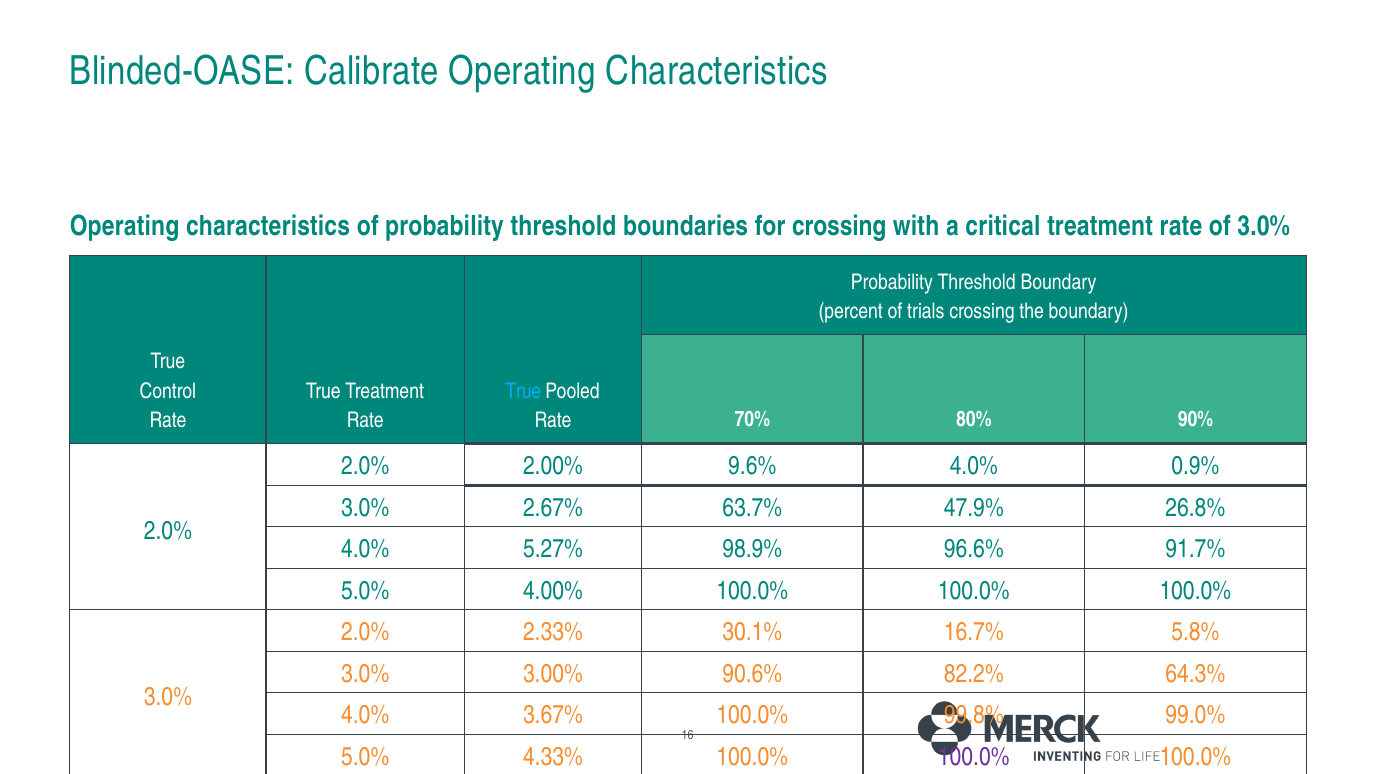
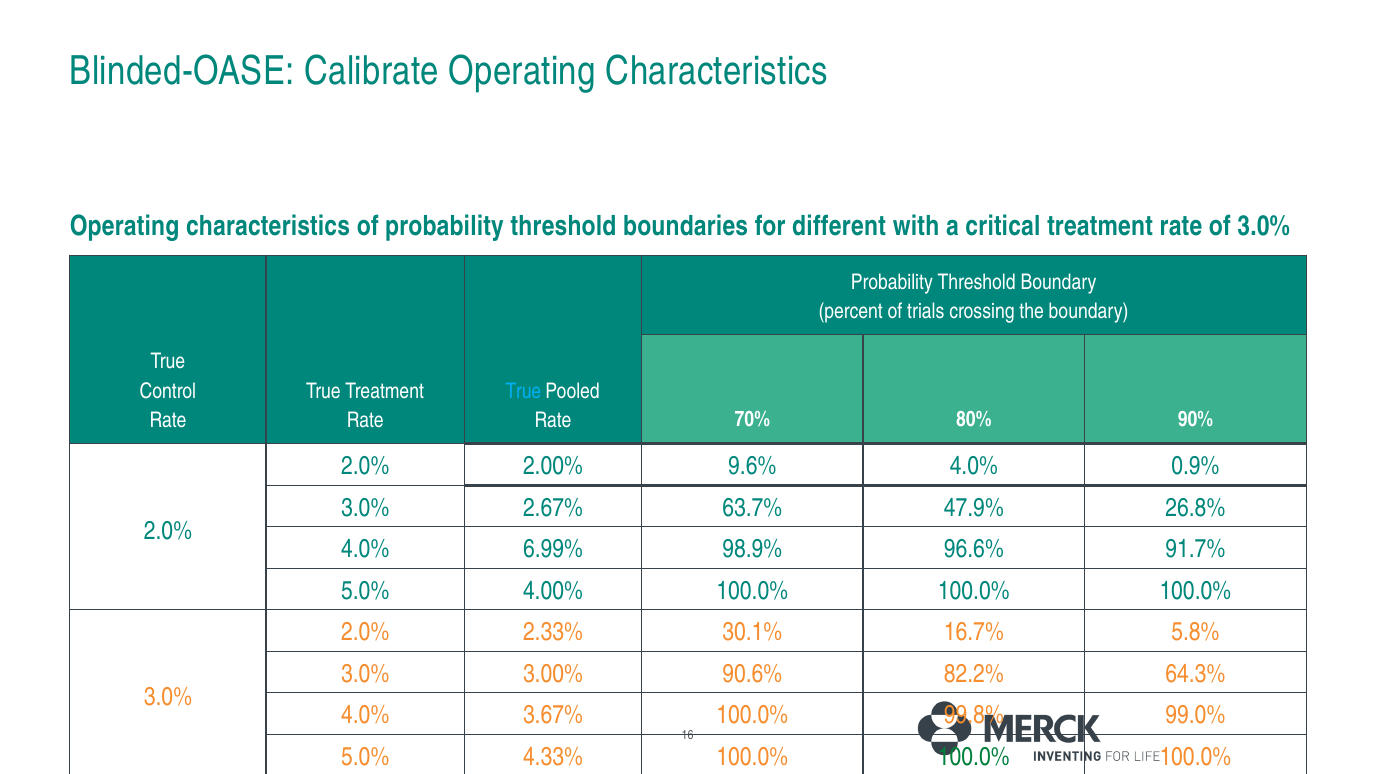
for crossing: crossing -> different
5.27%: 5.27% -> 6.99%
100.0% at (974, 756) colour: purple -> green
